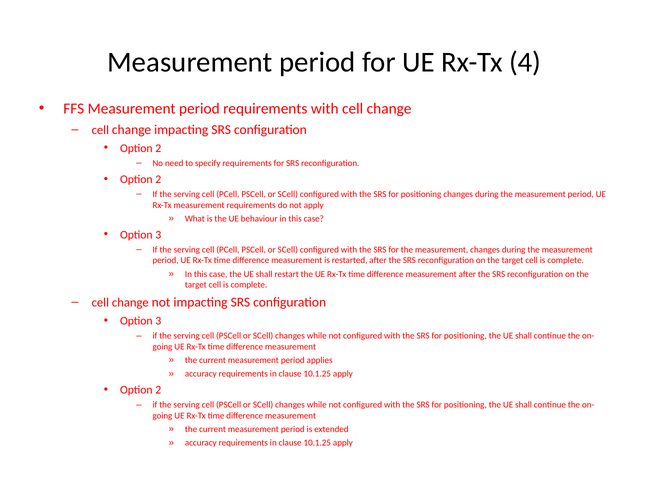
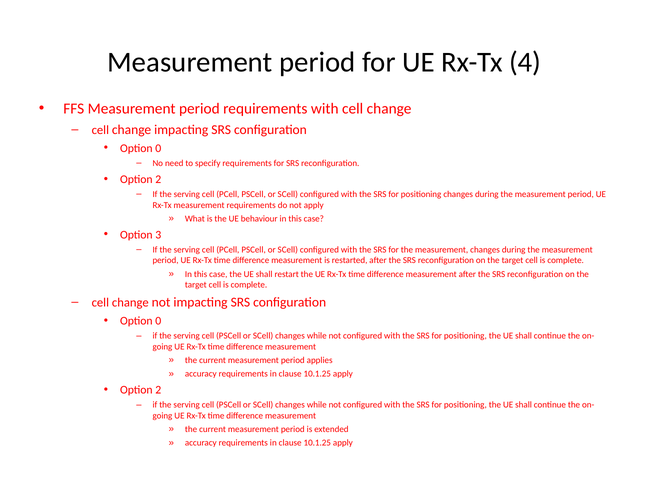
2 at (158, 148): 2 -> 0
3 at (158, 321): 3 -> 0
